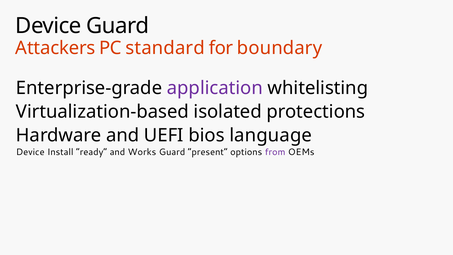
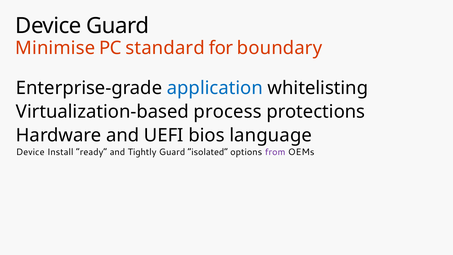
Attackers: Attackers -> Minimise
application colour: purple -> blue
isolated: isolated -> process
Works: Works -> Tightly
present: present -> isolated
